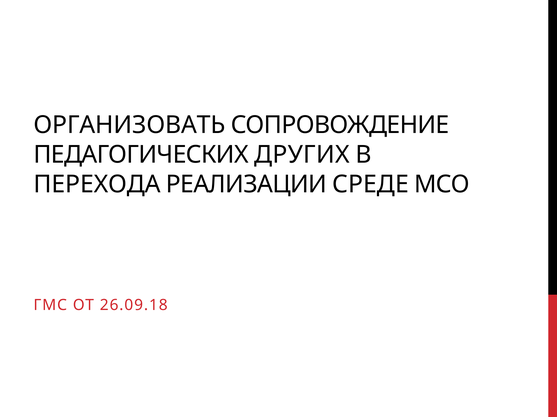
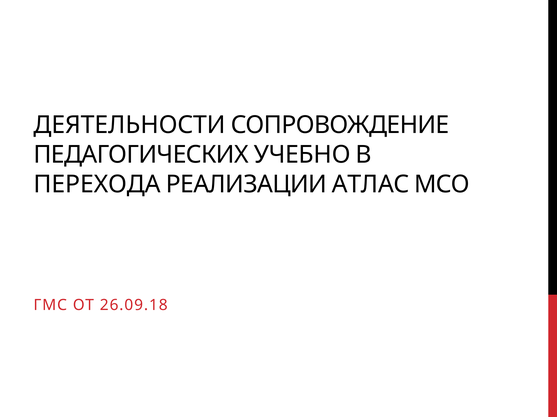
ОРГАНИЗОВАТЬ: ОРГАНИЗОВАТЬ -> ДЕЯТЕЛЬНОСТИ
ДРУГИХ: ДРУГИХ -> УЧЕБНО
СРЕДЕ: СРЕДЕ -> АТЛАС
